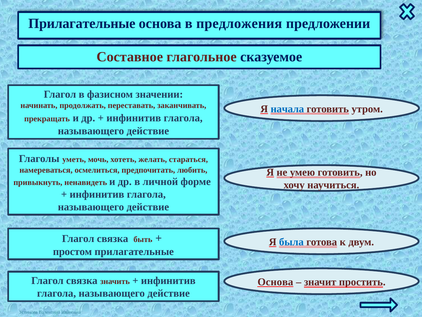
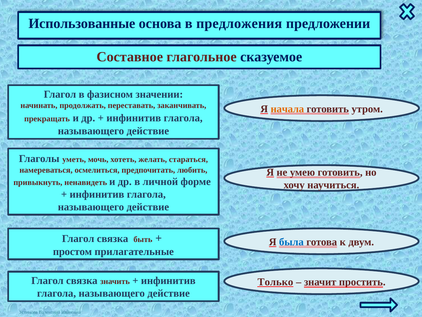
Прилагательные at (82, 24): Прилагательные -> Использованные
начала colour: blue -> orange
Основа at (275, 282): Основа -> Только
